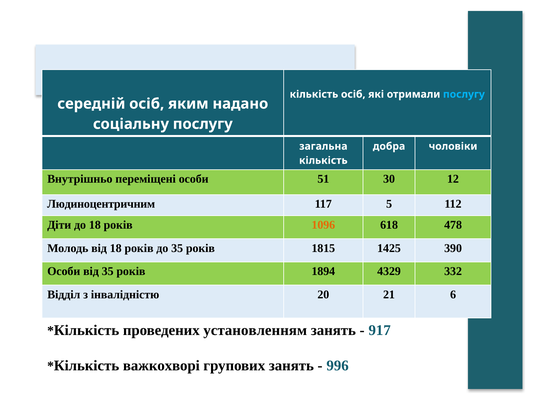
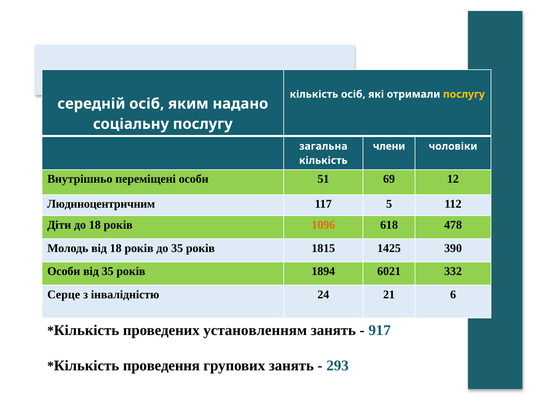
послугу at (464, 94) colour: light blue -> yellow
добра: добра -> члени
30: 30 -> 69
4329: 4329 -> 6021
Відділ: Відділ -> Серце
20: 20 -> 24
важкохворі: важкохворі -> проведення
996: 996 -> 293
